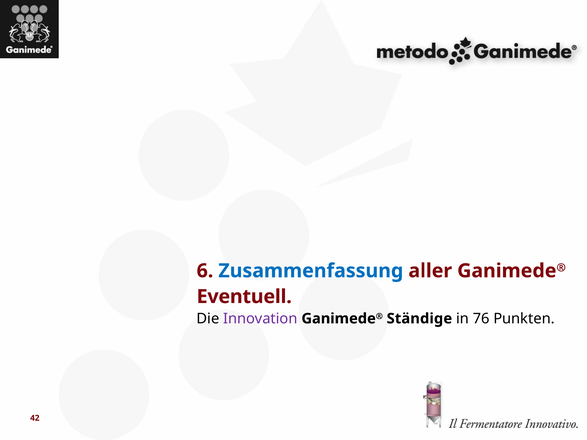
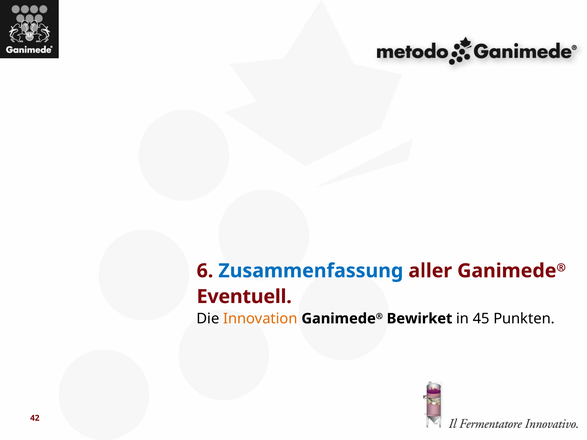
Innovation colour: purple -> orange
Ständige: Ständige -> Bewirket
76: 76 -> 45
